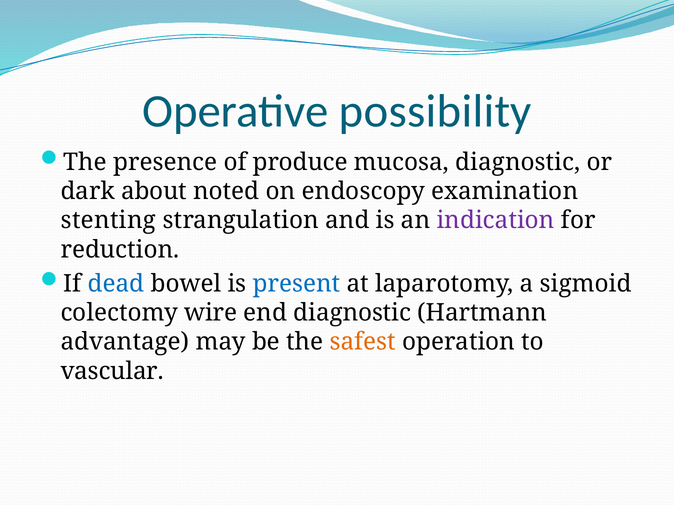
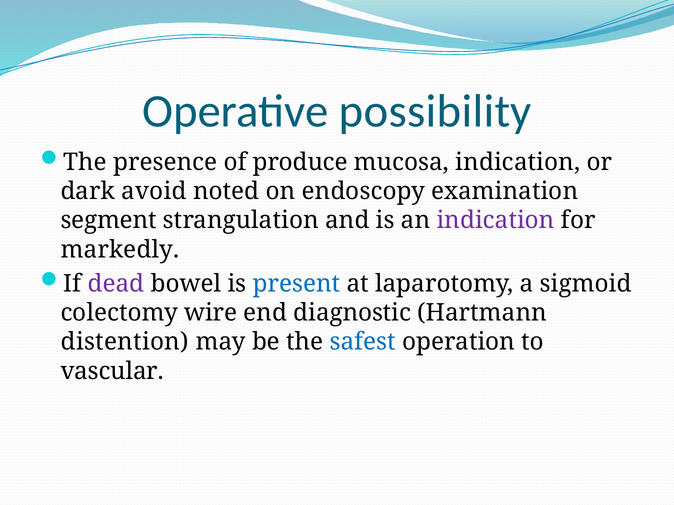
mucosa diagnostic: diagnostic -> indication
about: about -> avoid
stenting: stenting -> segment
reduction: reduction -> markedly
dead colour: blue -> purple
advantage: advantage -> distention
safest colour: orange -> blue
